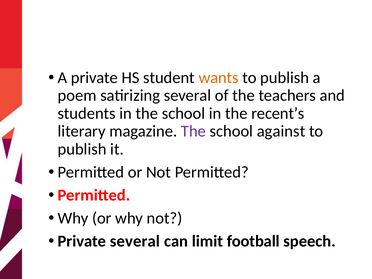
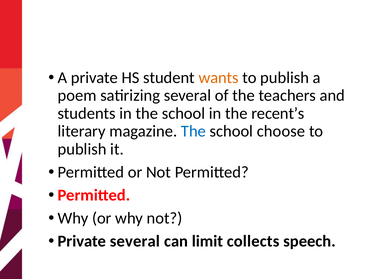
The at (193, 131) colour: purple -> blue
against: against -> choose
football: football -> collects
